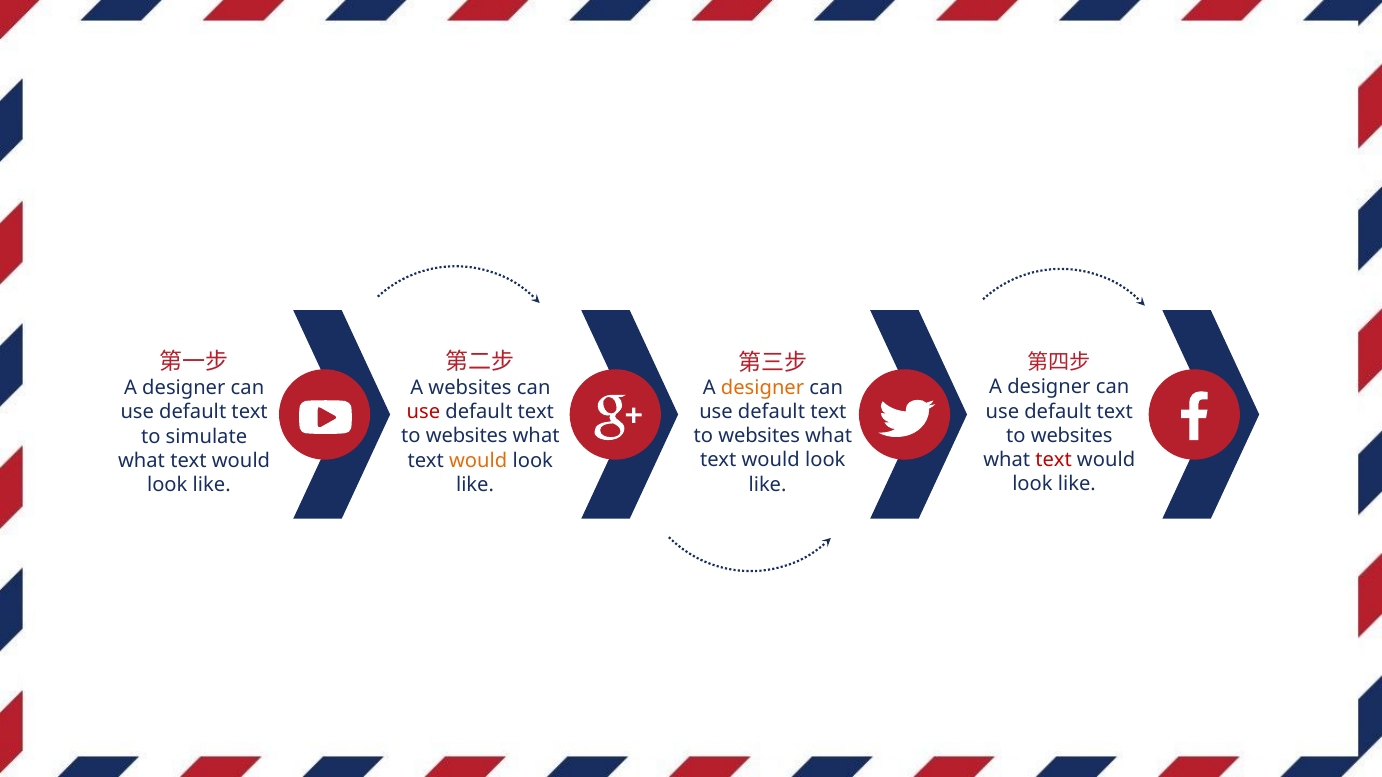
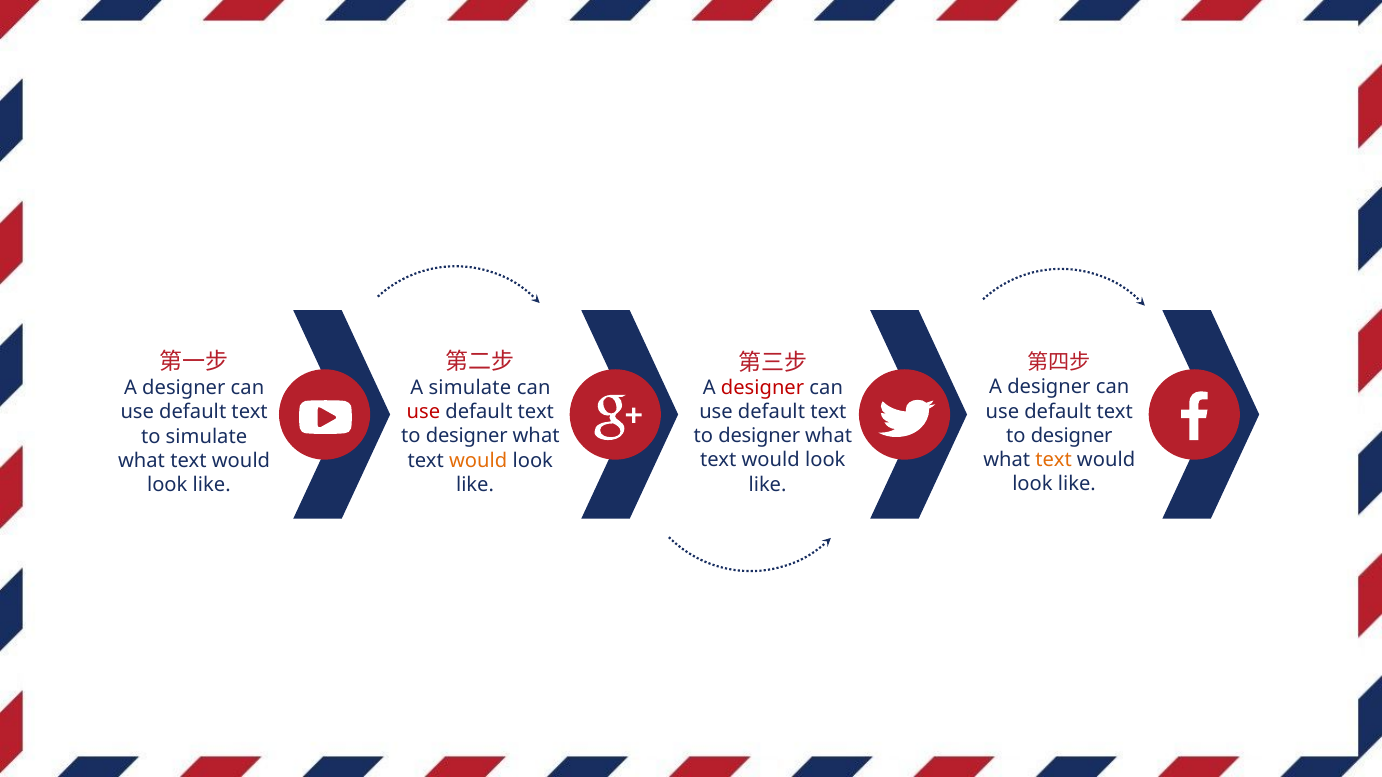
designer at (763, 388) colour: orange -> red
A websites: websites -> simulate
websites at (1072, 436): websites -> designer
websites at (759, 436): websites -> designer
websites at (467, 437): websites -> designer
text at (1054, 460) colour: red -> orange
